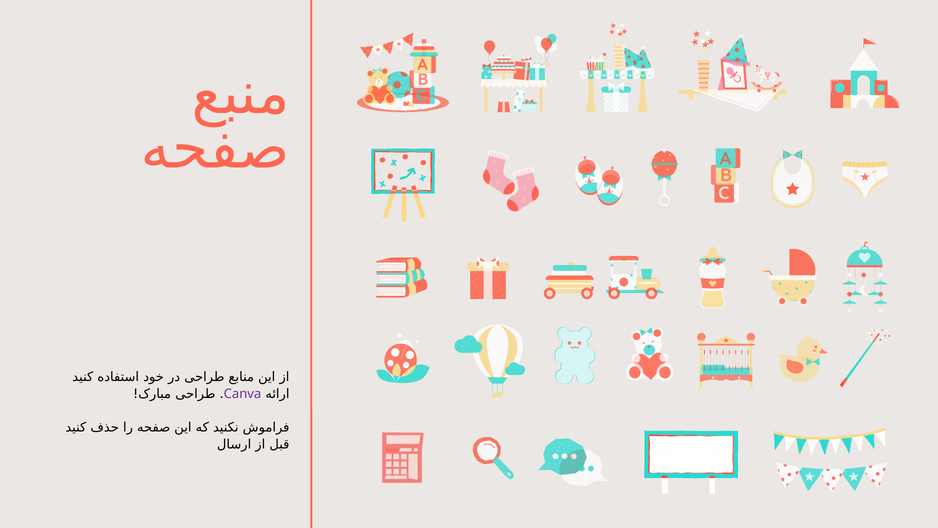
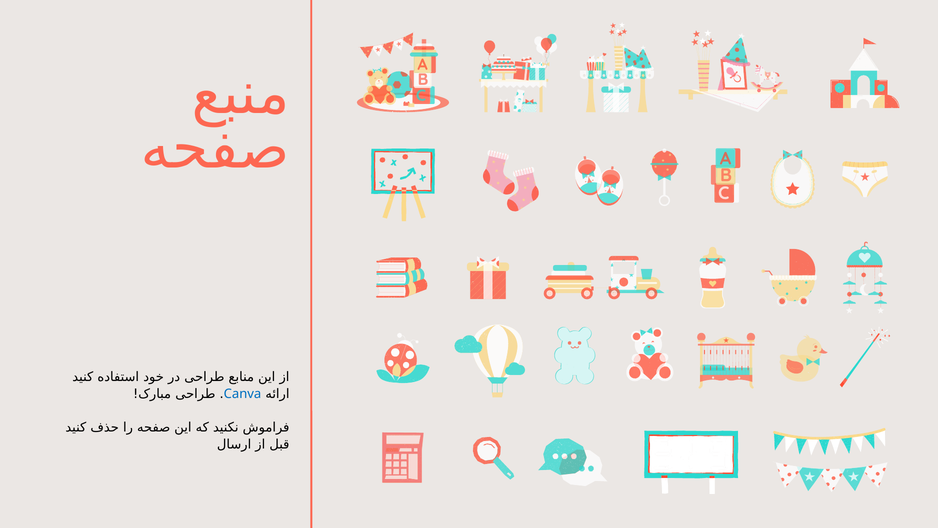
Canva colour: purple -> blue
